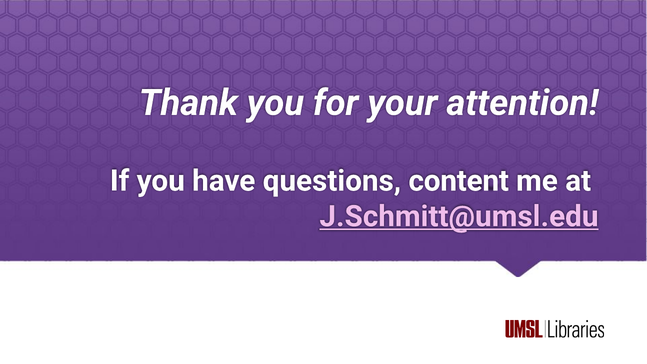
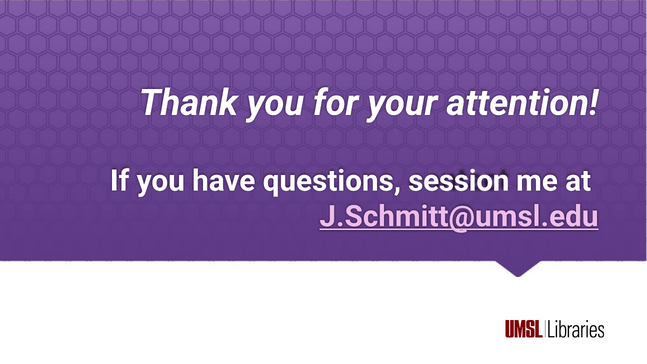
content: content -> session
